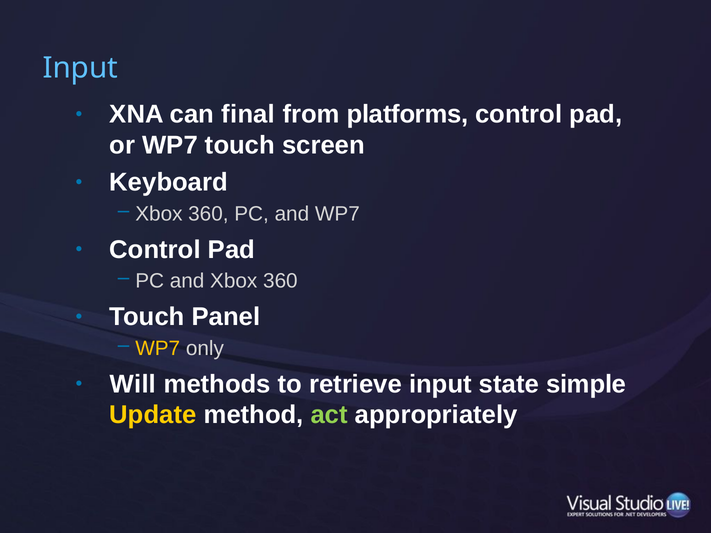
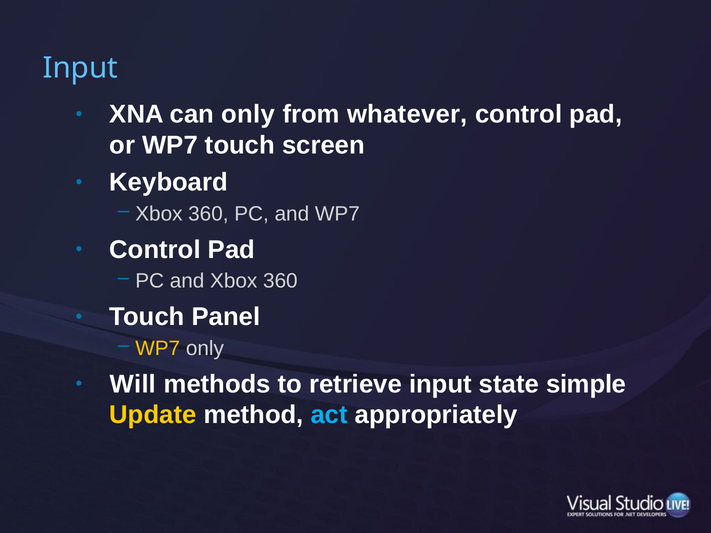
can final: final -> only
platforms: platforms -> whatever
act colour: light green -> light blue
